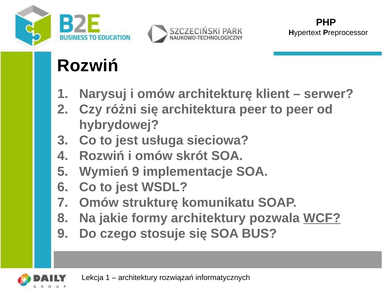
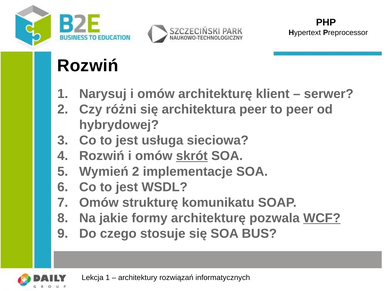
skrót underline: none -> present
Wymień 9: 9 -> 2
formy architektury: architektury -> architekturę
